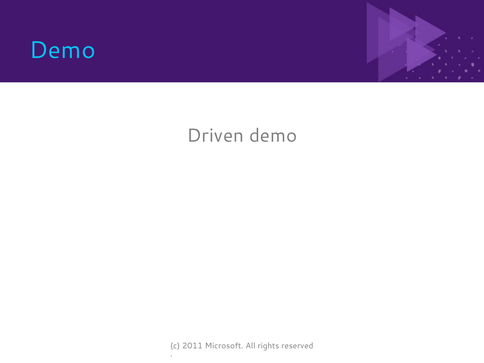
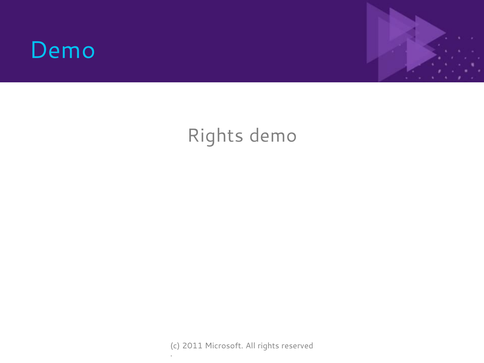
Driven at (215, 136): Driven -> Rights
